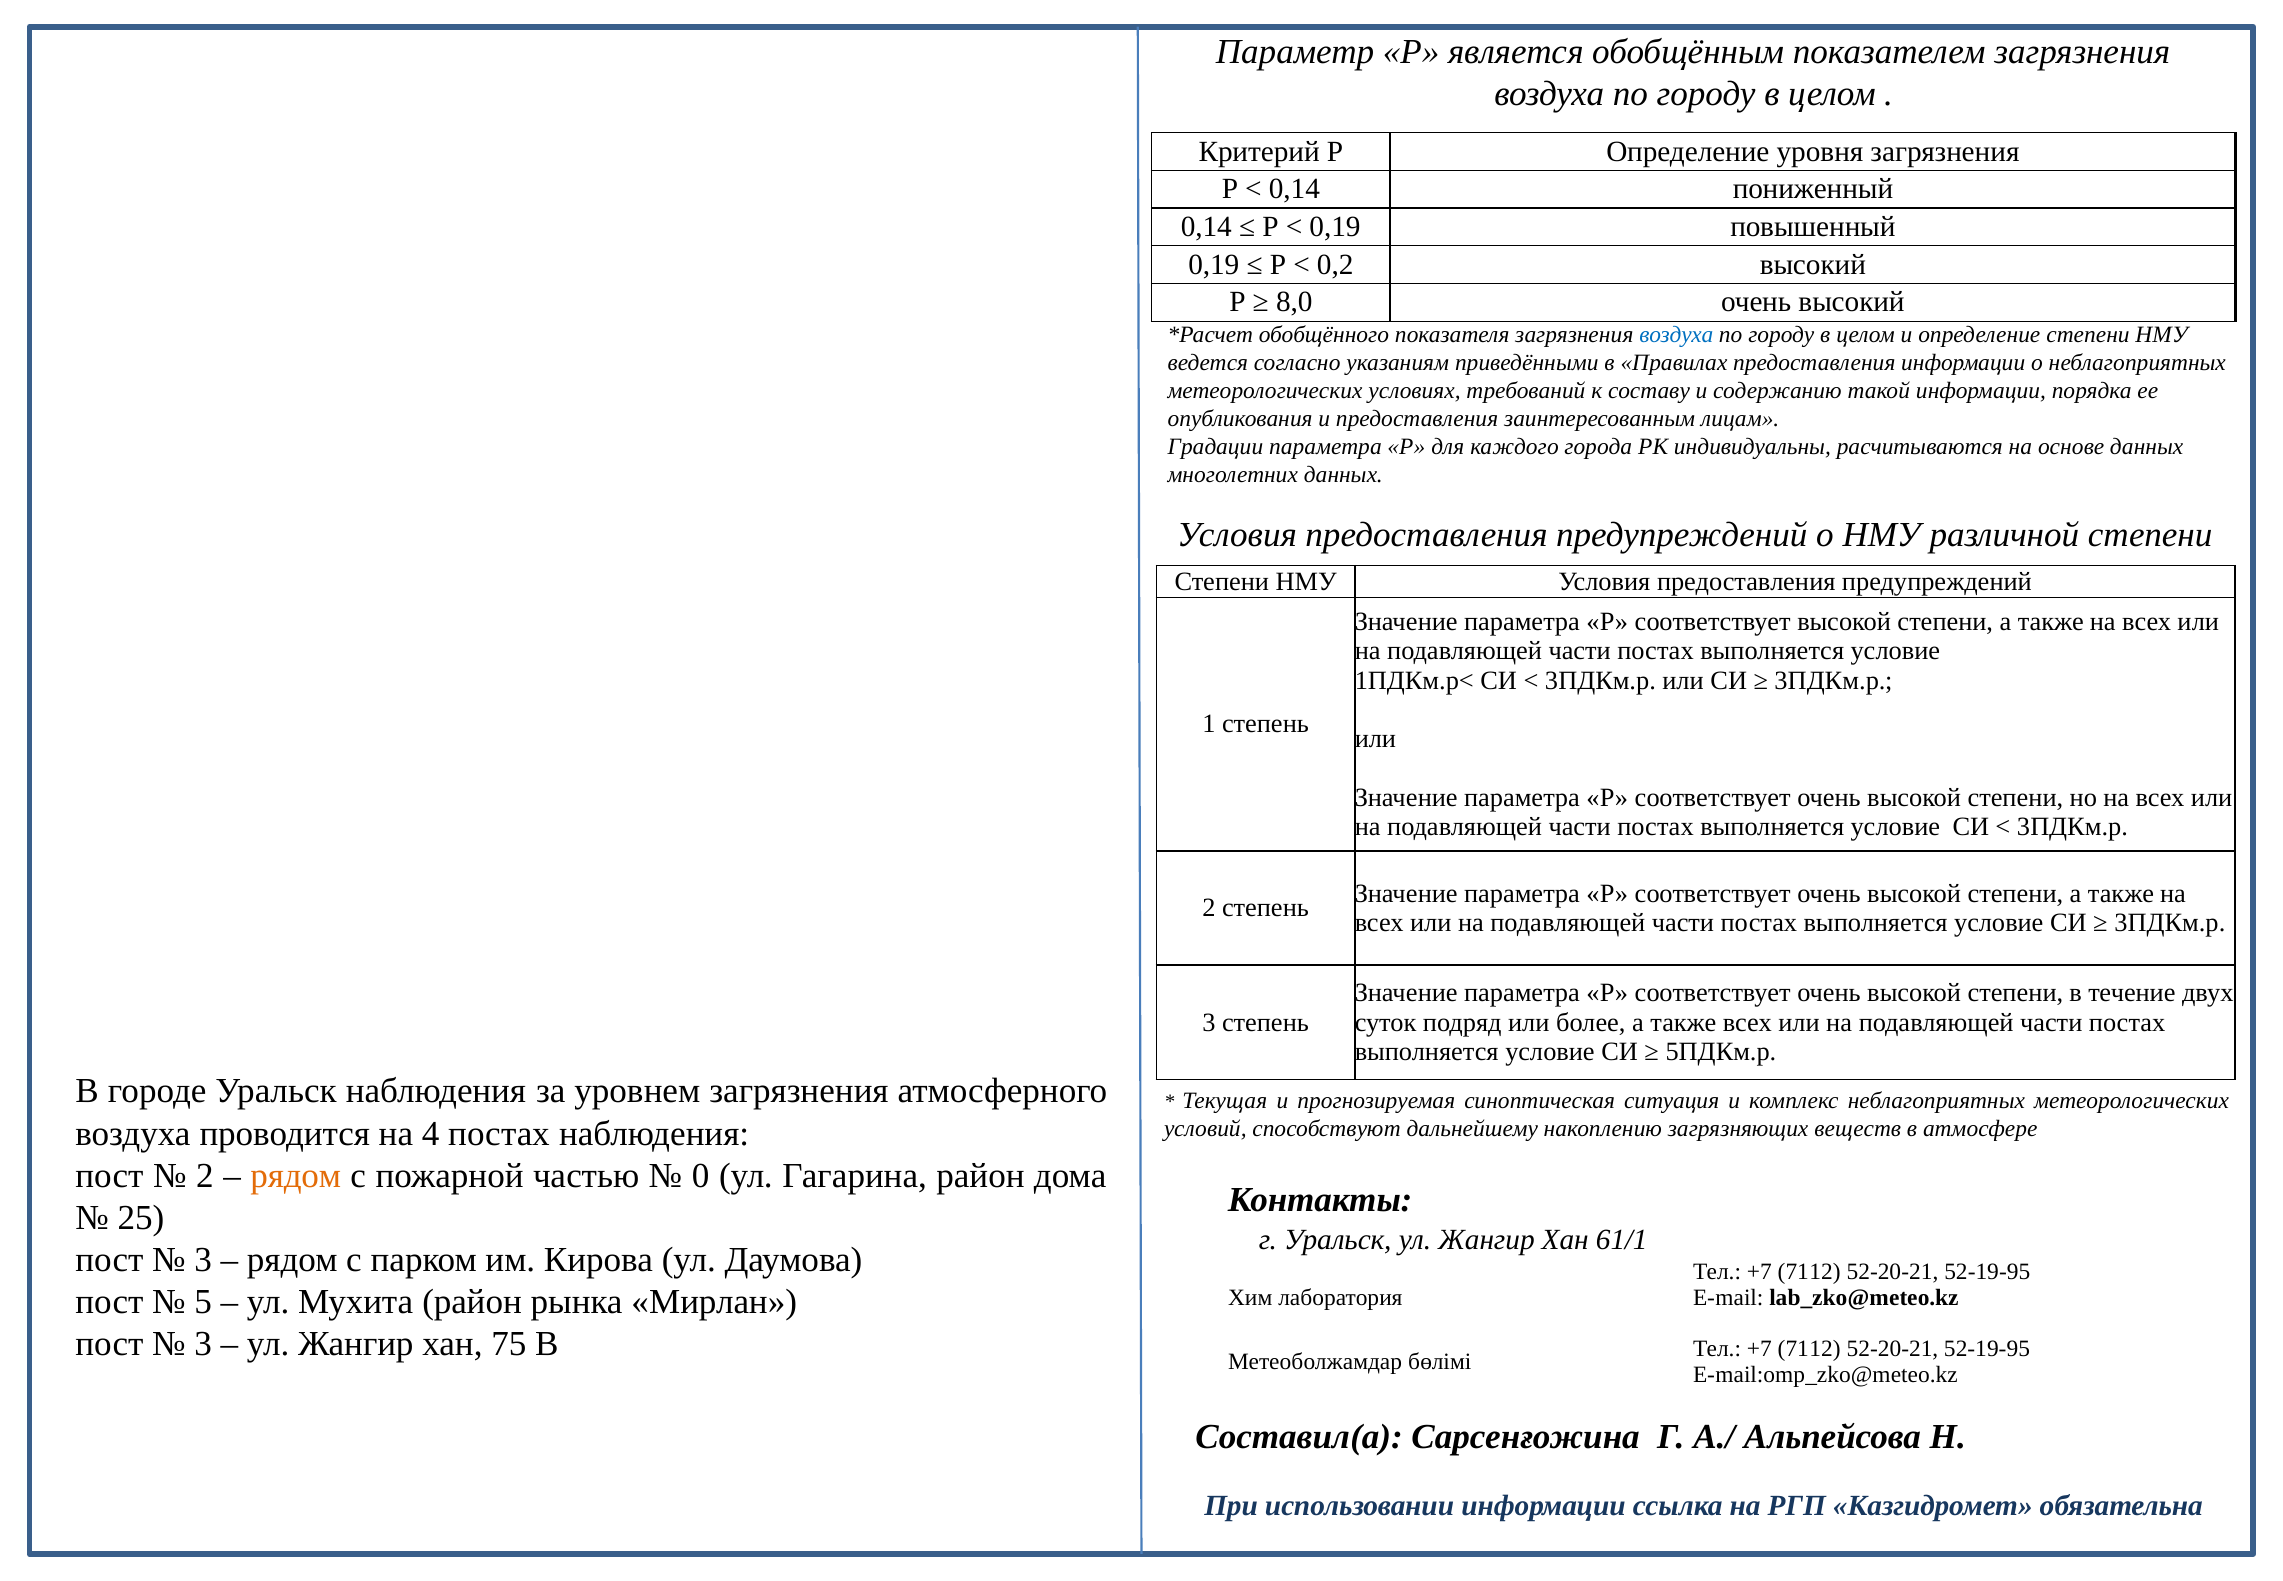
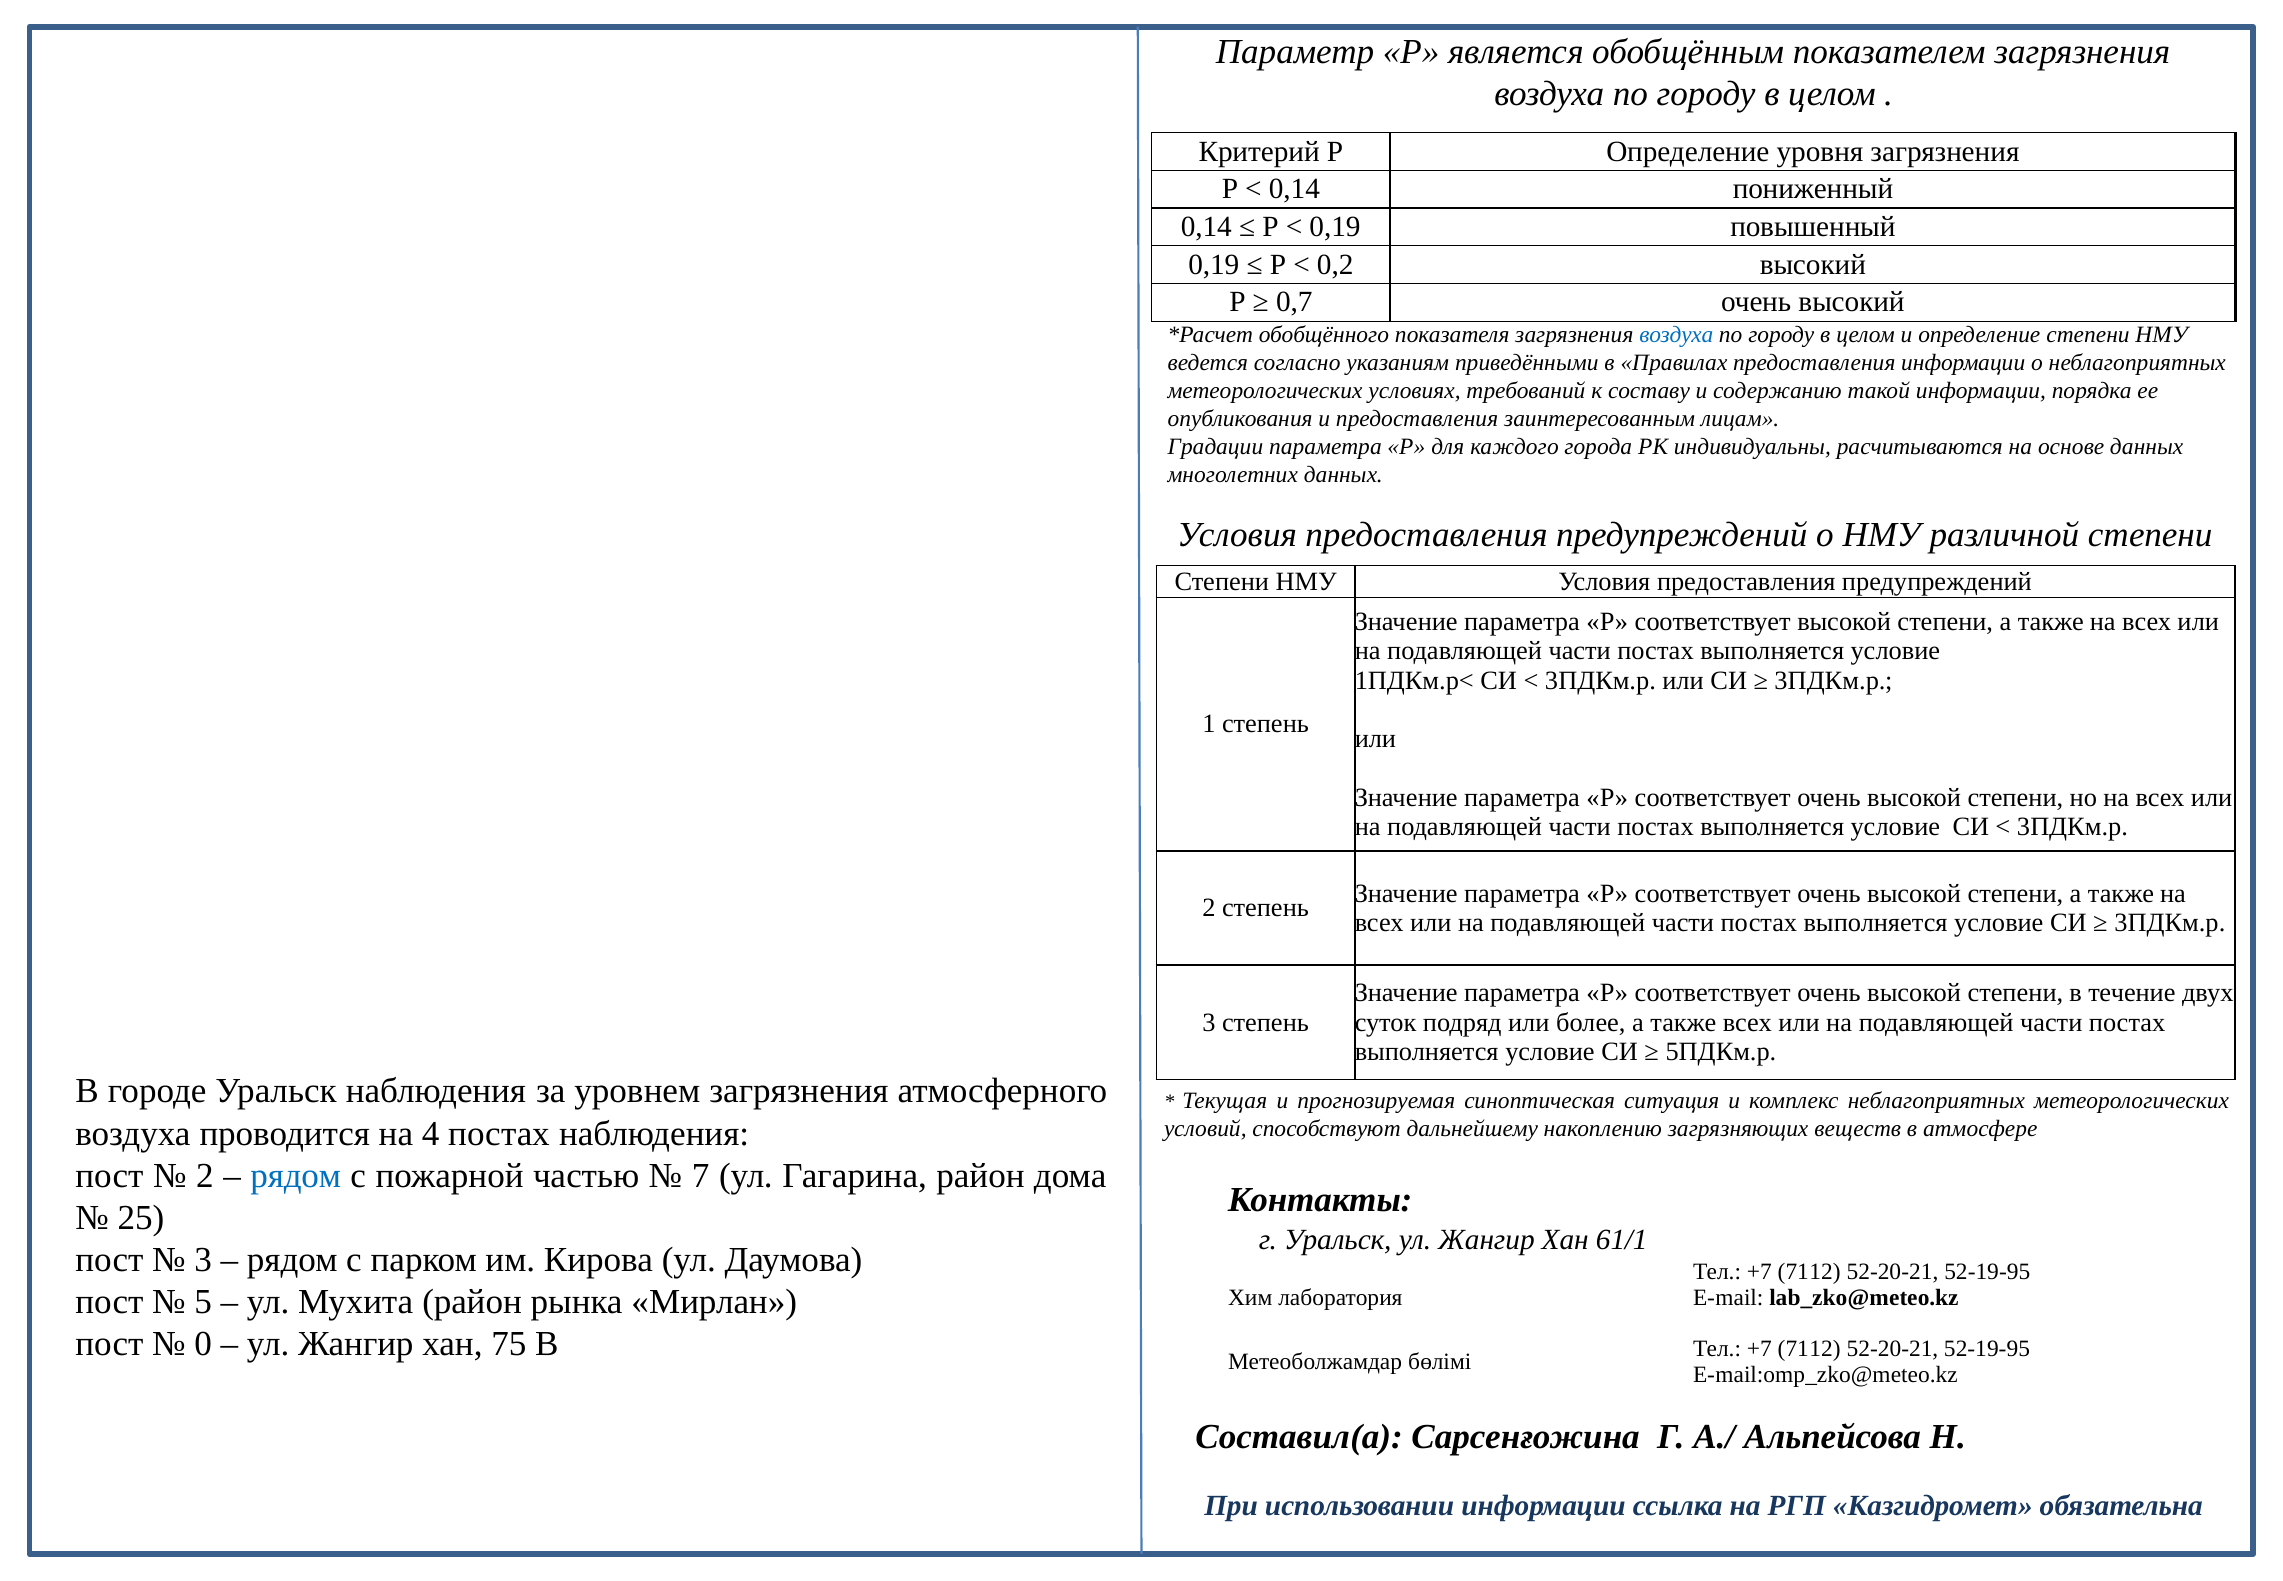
8,0: 8,0 -> 0,7
рядом at (296, 1175) colour: orange -> blue
0: 0 -> 7
3 at (203, 1344): 3 -> 0
